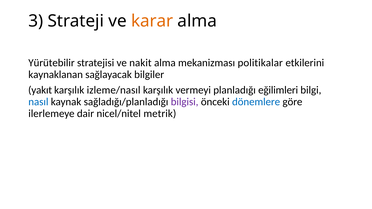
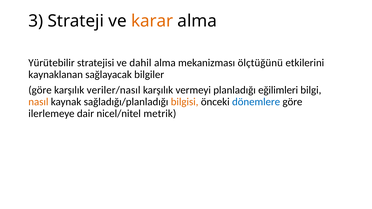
nakit: nakit -> dahil
politikalar: politikalar -> ölçtüğünü
yakıt at (40, 90): yakıt -> göre
izleme/nasıl: izleme/nasıl -> veriler/nasıl
nasıl colour: blue -> orange
bilgisi colour: purple -> orange
